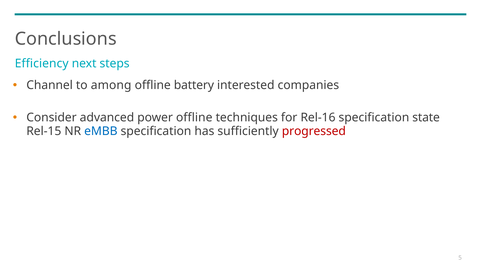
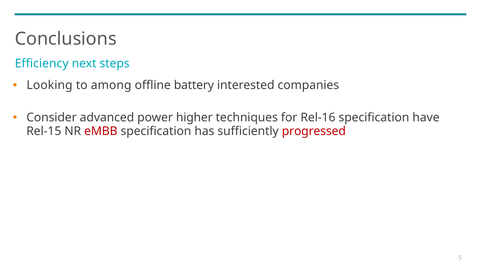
Channel: Channel -> Looking
power offline: offline -> higher
state: state -> have
eMBB colour: blue -> red
